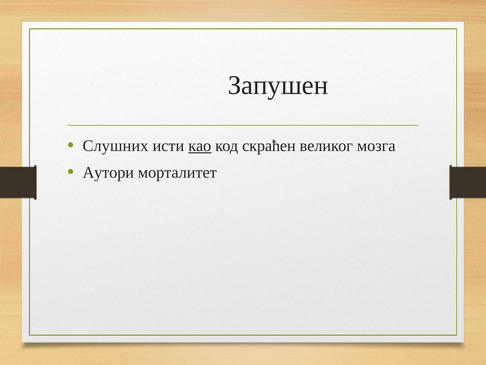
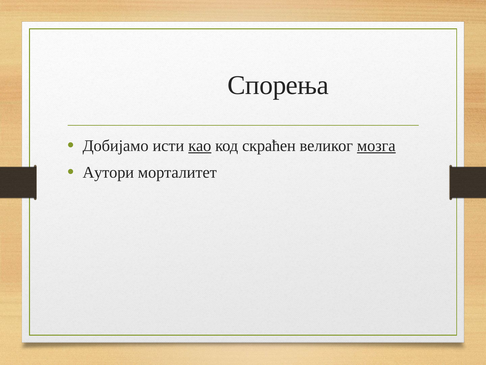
Запушен: Запушен -> Спорења
Слушних: Слушних -> Добијамо
мозга underline: none -> present
